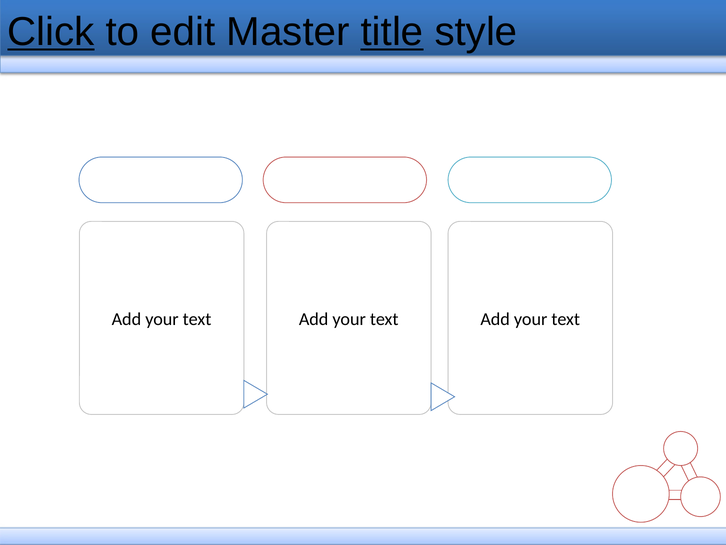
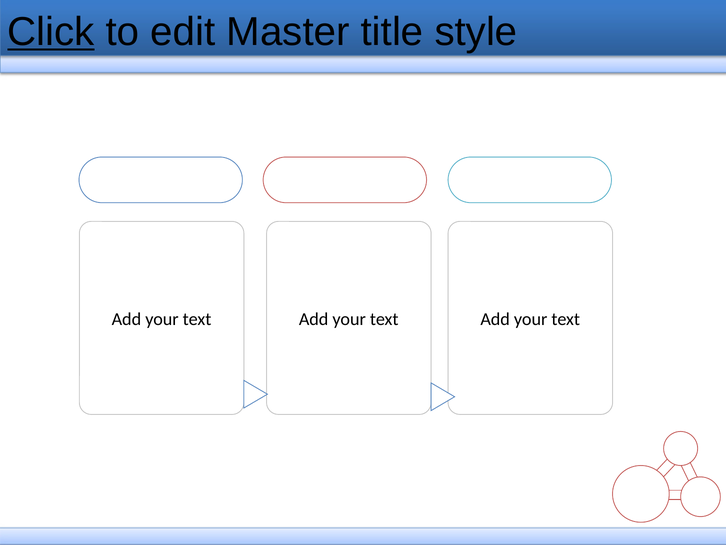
title underline: present -> none
